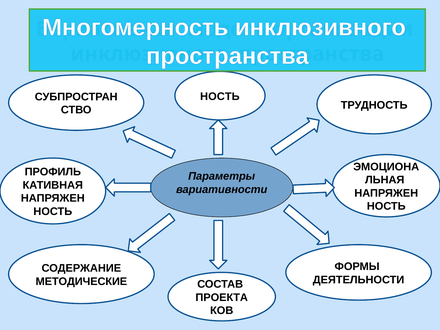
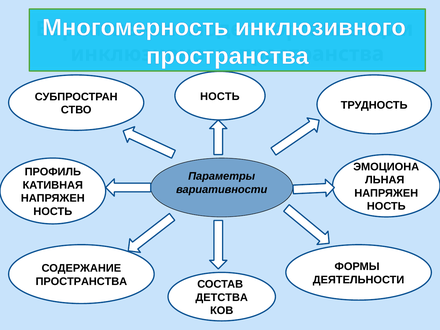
МЕТОДИЧЕСКИЕ at (81, 281): МЕТОДИЧЕСКИЕ -> ПРОСТРАНСТВА
ПРОЕКТА: ПРОЕКТА -> ДЕТСТВА
